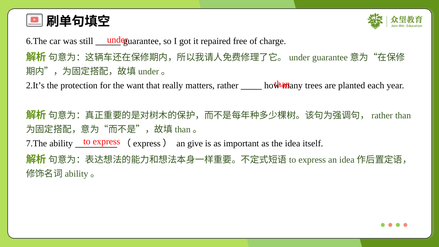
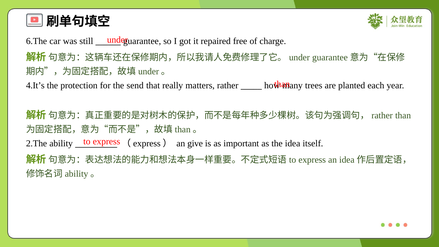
2.It’s: 2.It’s -> 4.It’s
want: want -> send
7.The: 7.The -> 2.The
